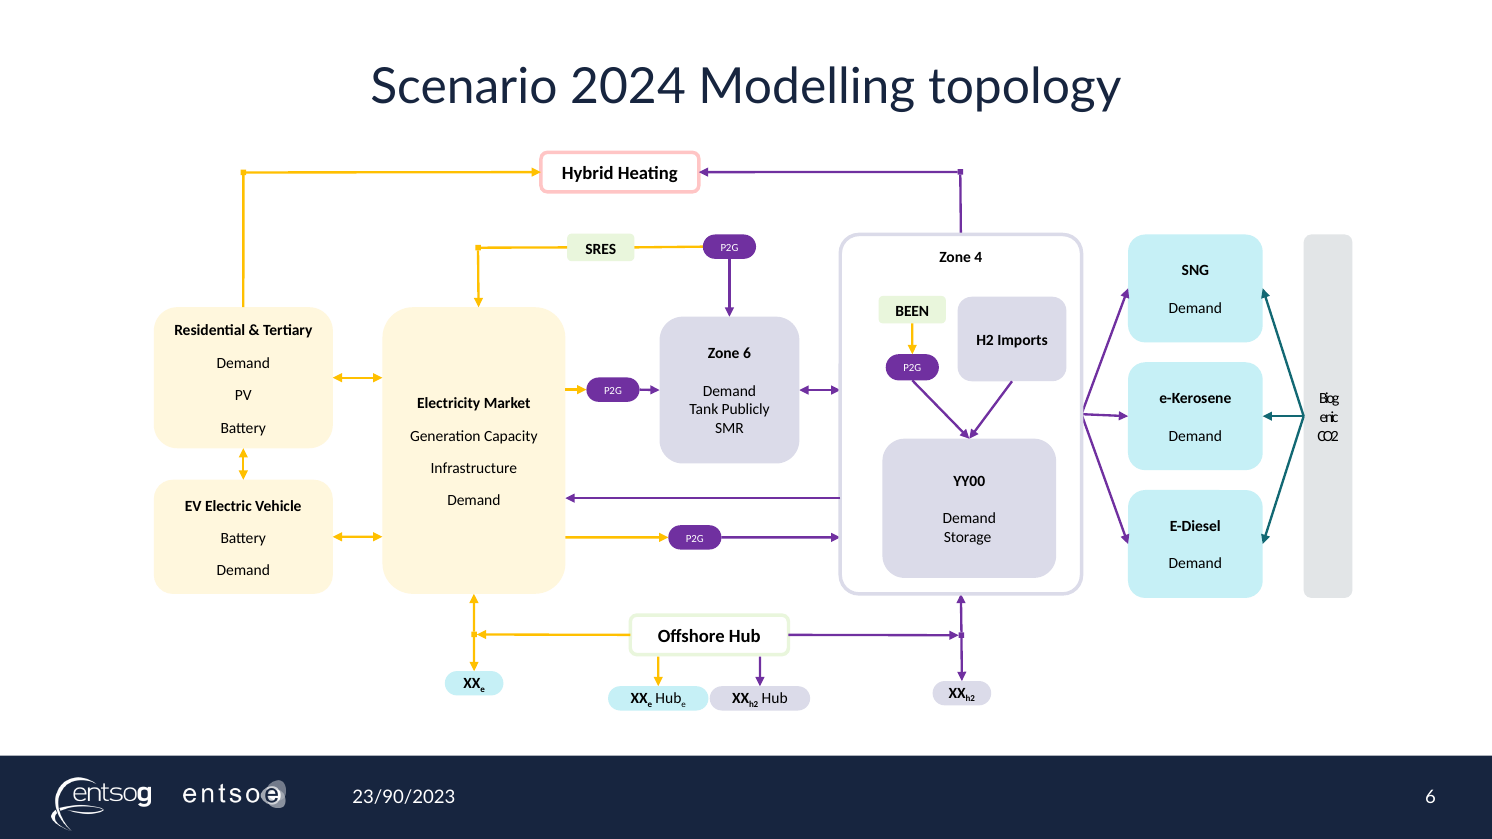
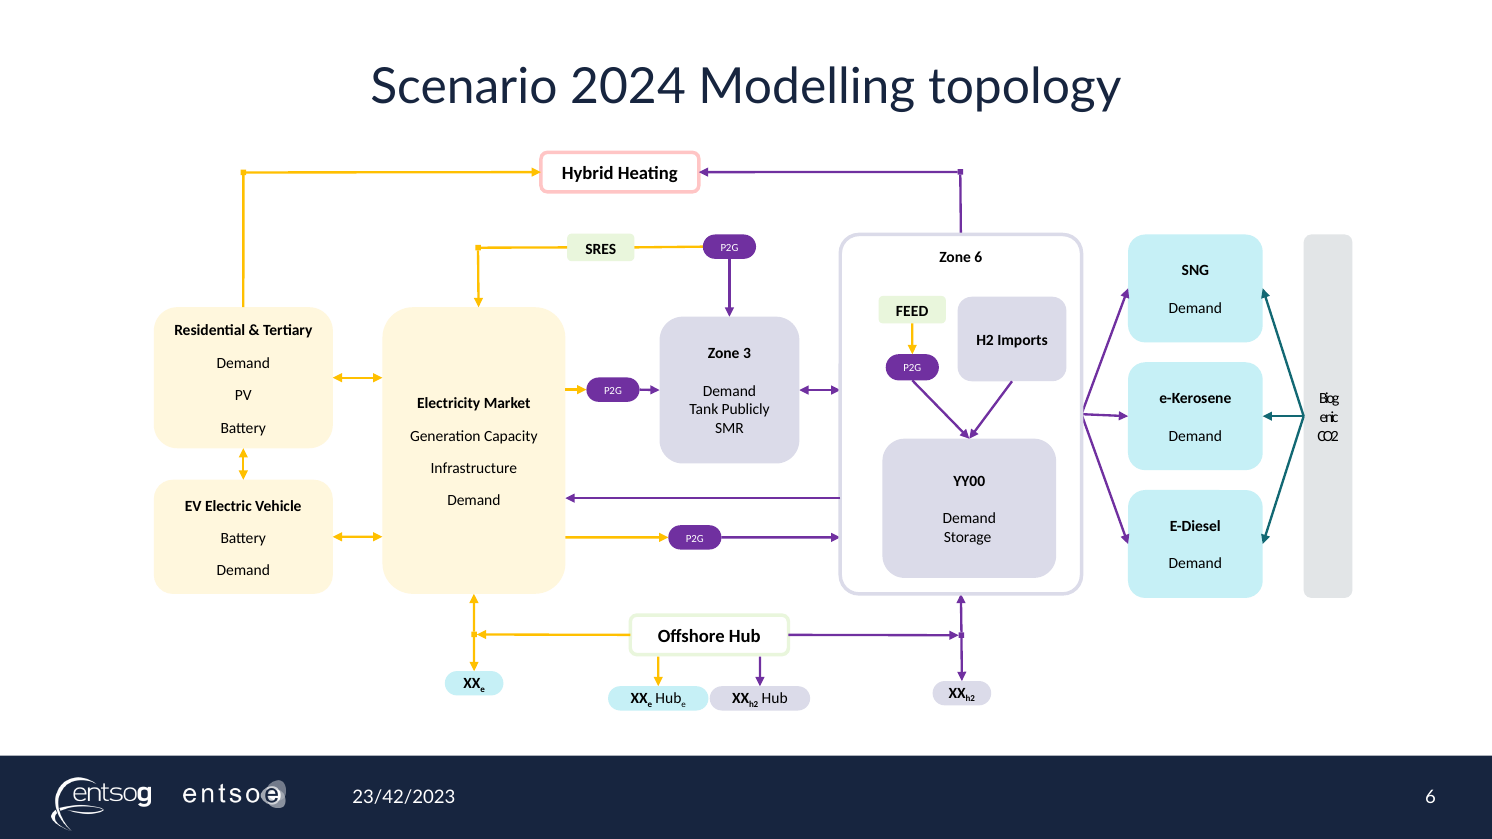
Zone 4: 4 -> 6
BEEN: BEEN -> FEED
Zone 6: 6 -> 3
23/90/2023: 23/90/2023 -> 23/42/2023
